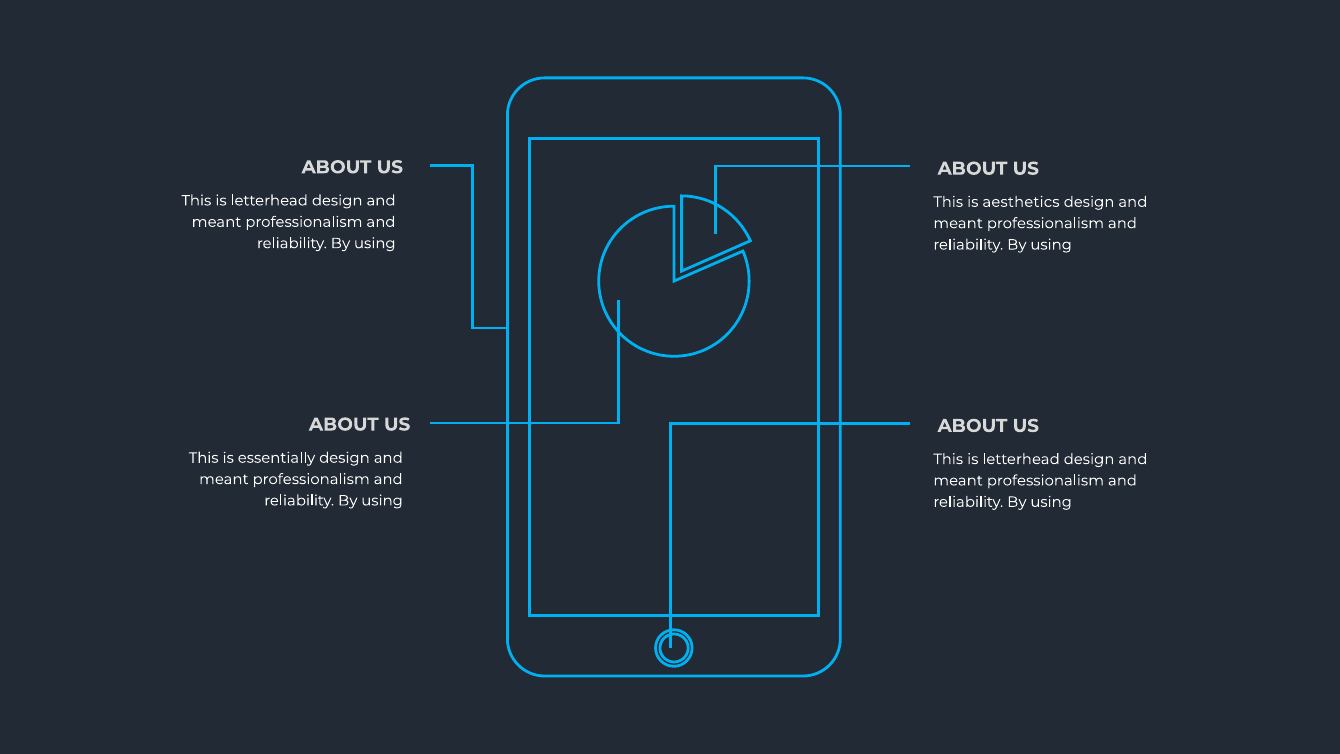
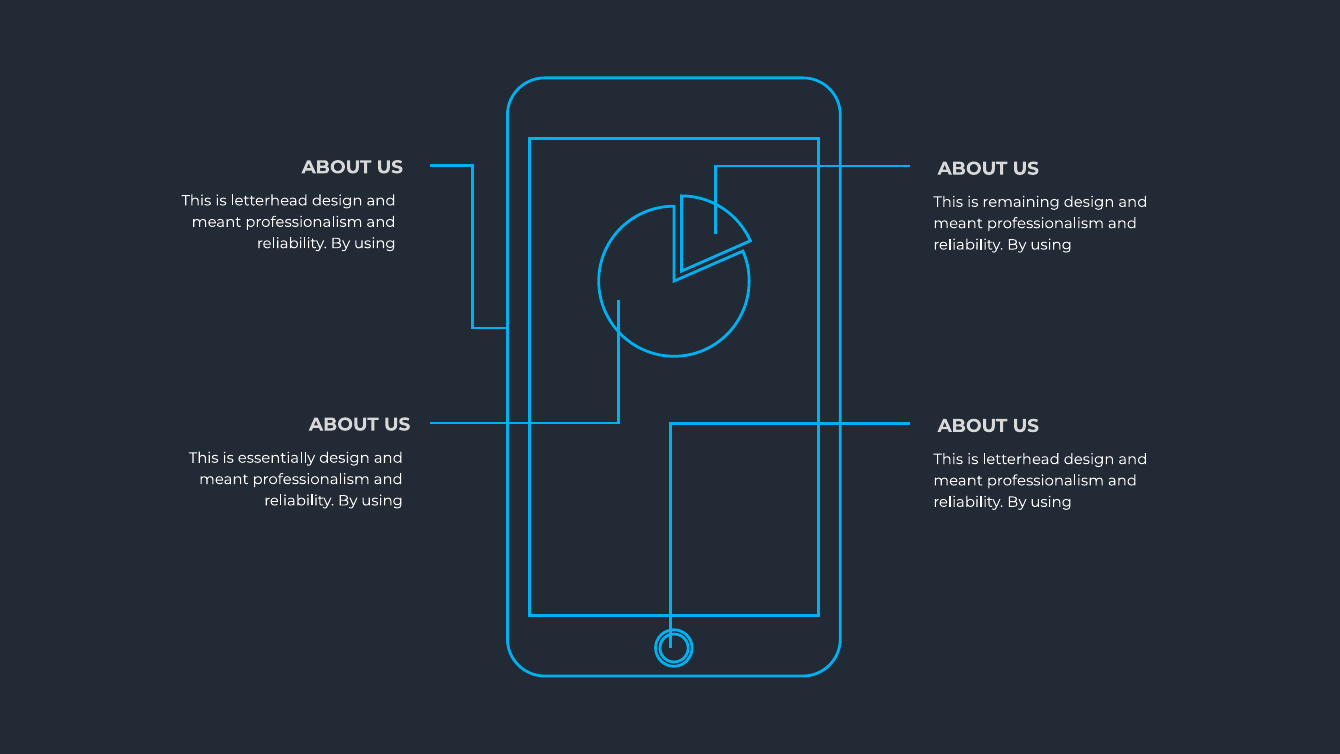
aesthetics: aesthetics -> remaining
